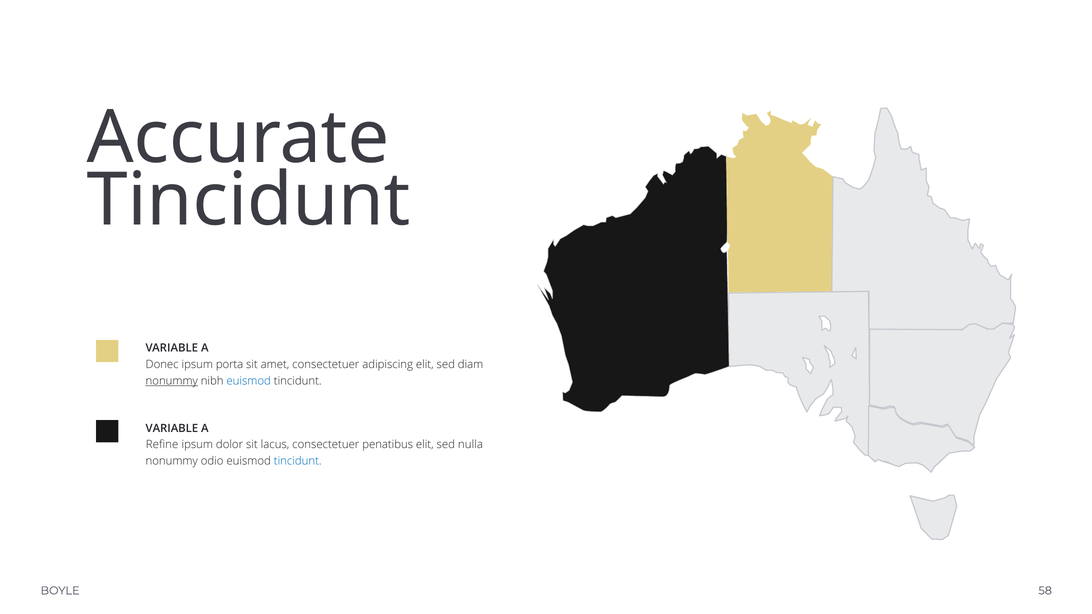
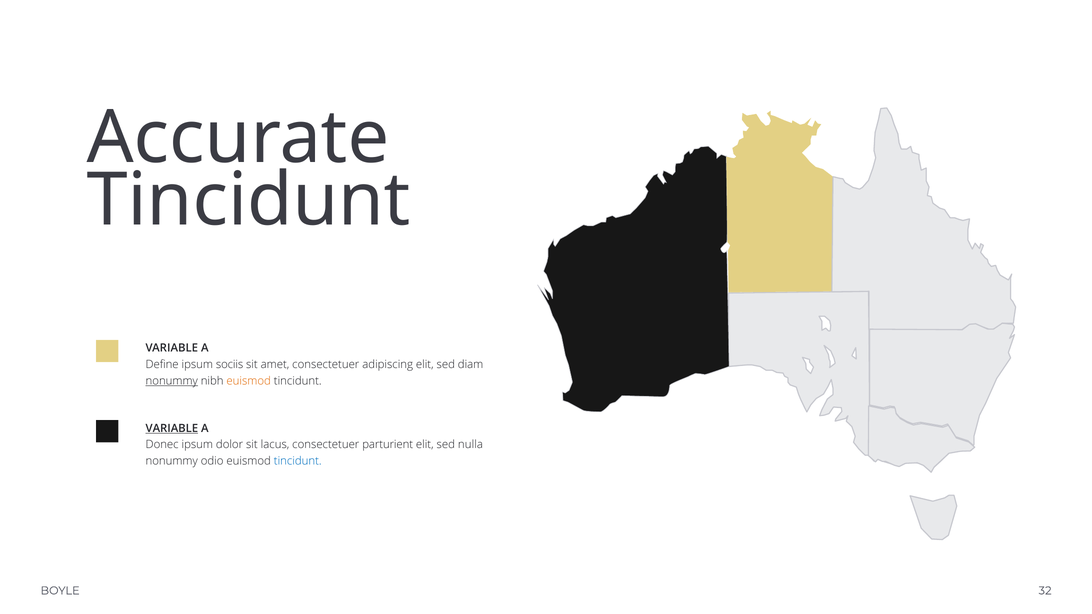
Donec: Donec -> Define
porta: porta -> sociis
euismod at (249, 381) colour: blue -> orange
VARIABLE at (172, 428) underline: none -> present
Refine: Refine -> Donec
penatibus: penatibus -> parturient
58: 58 -> 32
